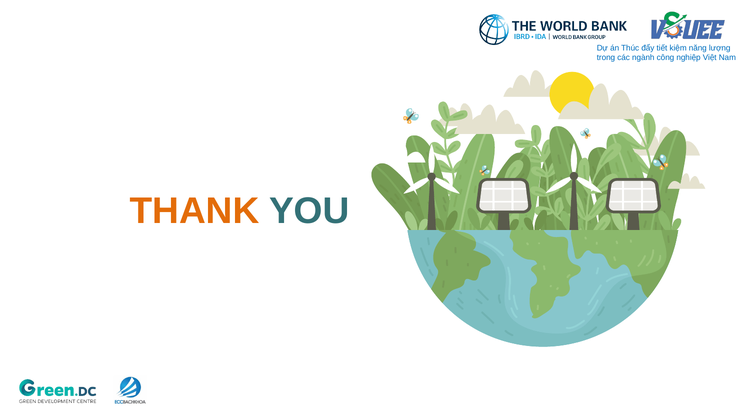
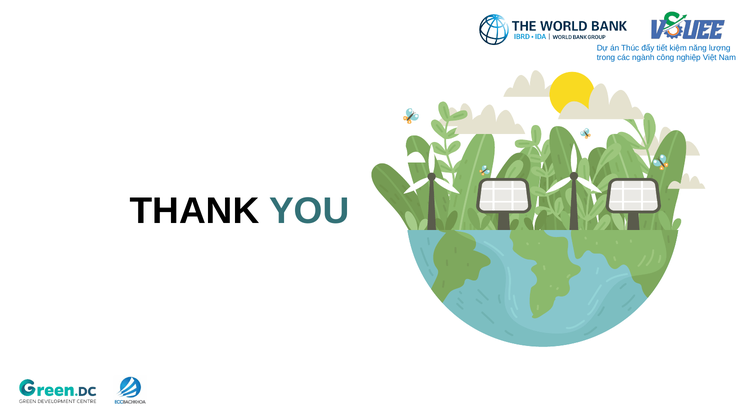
THANK colour: orange -> black
